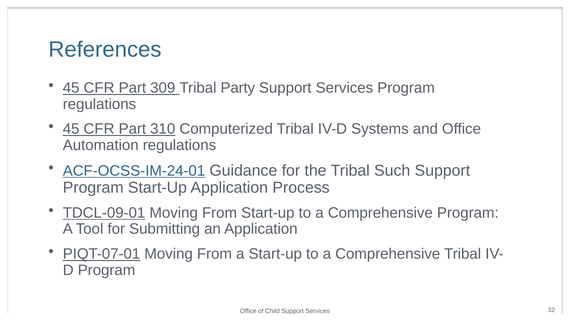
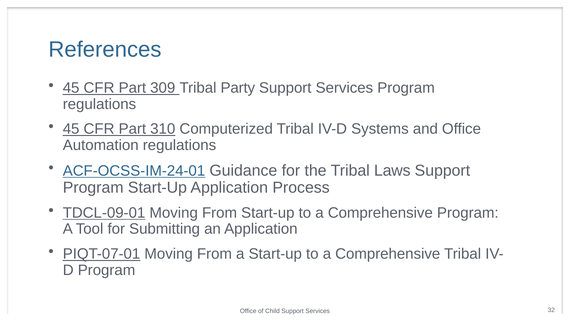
Such: Such -> Laws
